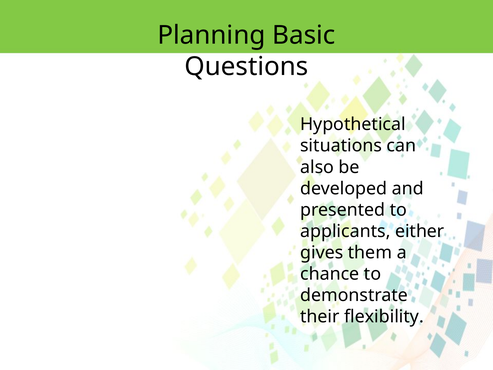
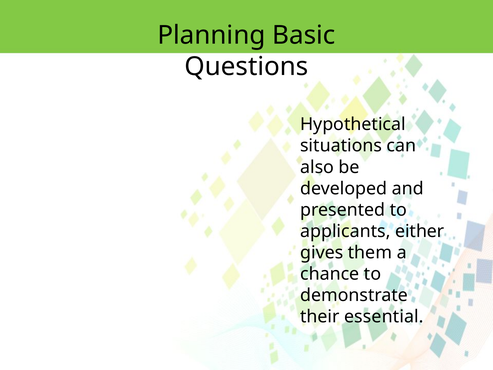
flexibility: flexibility -> essential
